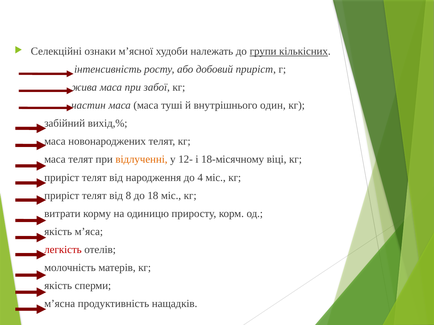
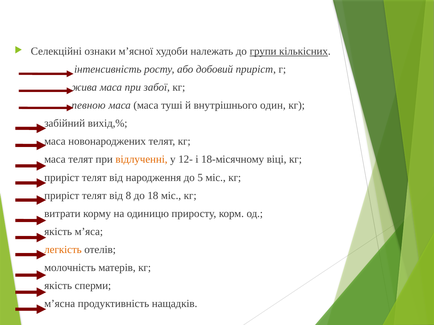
частин: частин -> певною
4: 4 -> 5
легкість colour: red -> orange
